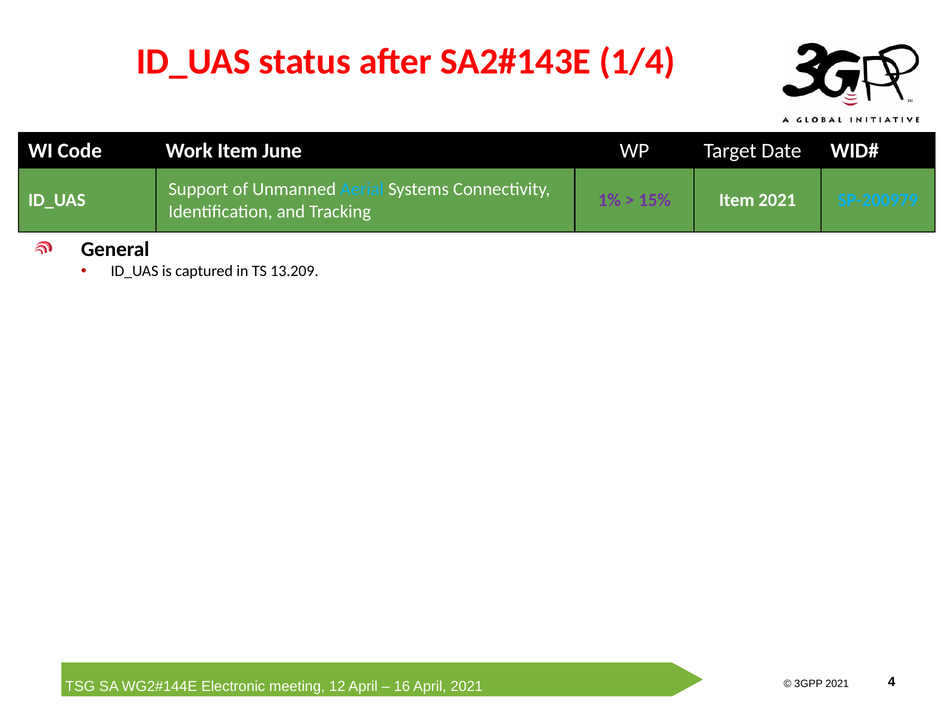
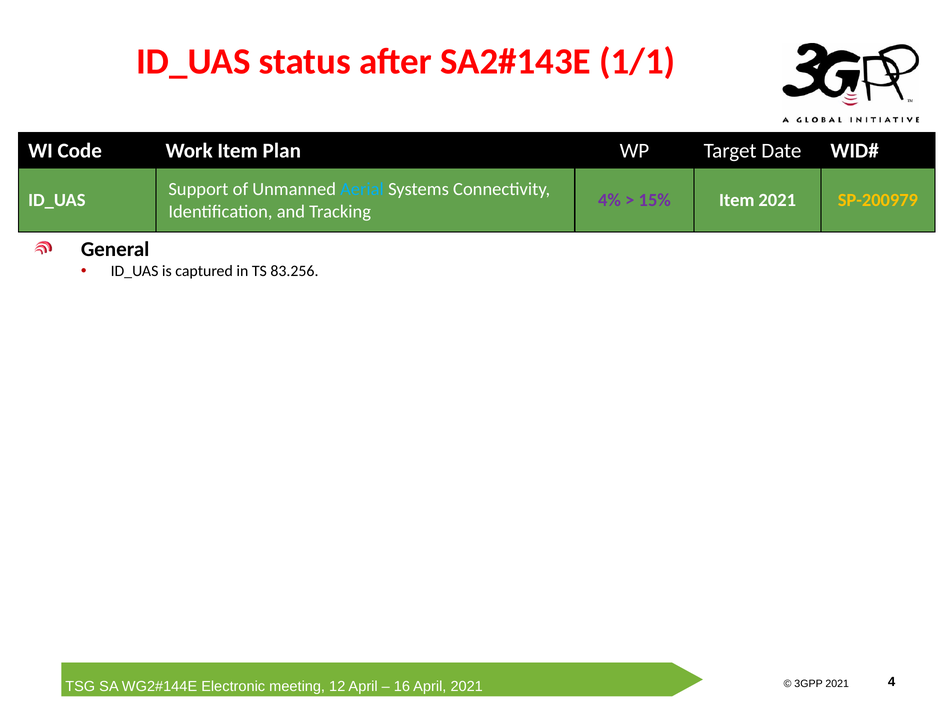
1/4: 1/4 -> 1/1
June: June -> Plan
1%: 1% -> 4%
SP-200979 colour: light blue -> yellow
13.209: 13.209 -> 83.256
